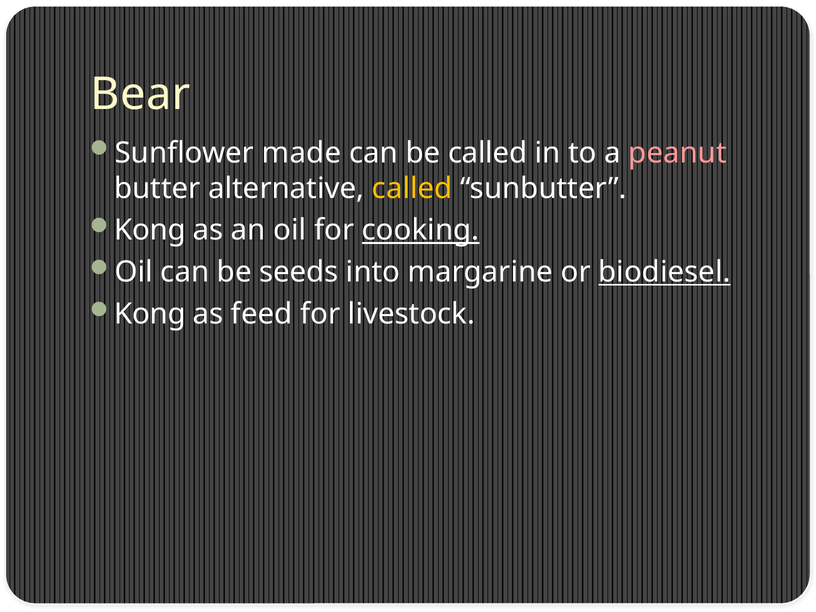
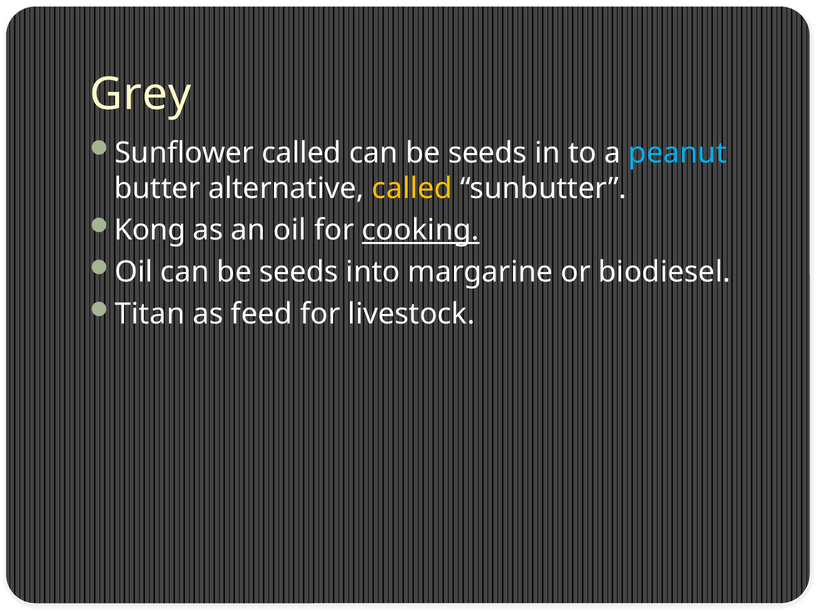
Bear: Bear -> Grey
Sunflower made: made -> called
called at (488, 153): called -> seeds
peanut colour: pink -> light blue
biodiesel underline: present -> none
Kong at (150, 314): Kong -> Titan
